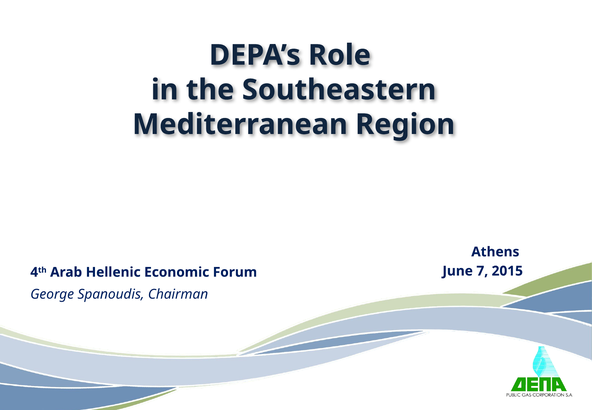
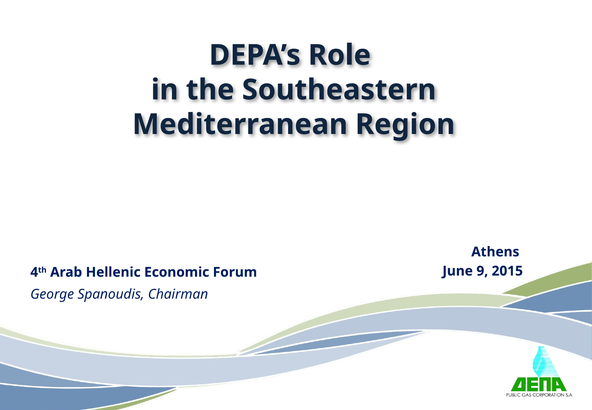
7: 7 -> 9
